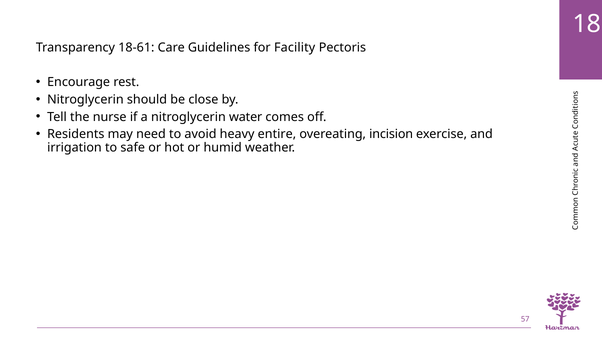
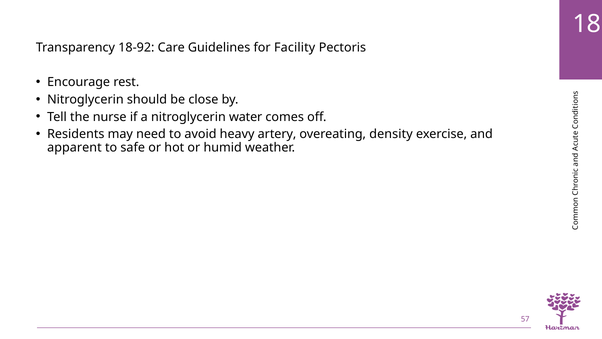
18-61: 18-61 -> 18-92
entire: entire -> artery
incision: incision -> density
irrigation: irrigation -> apparent
